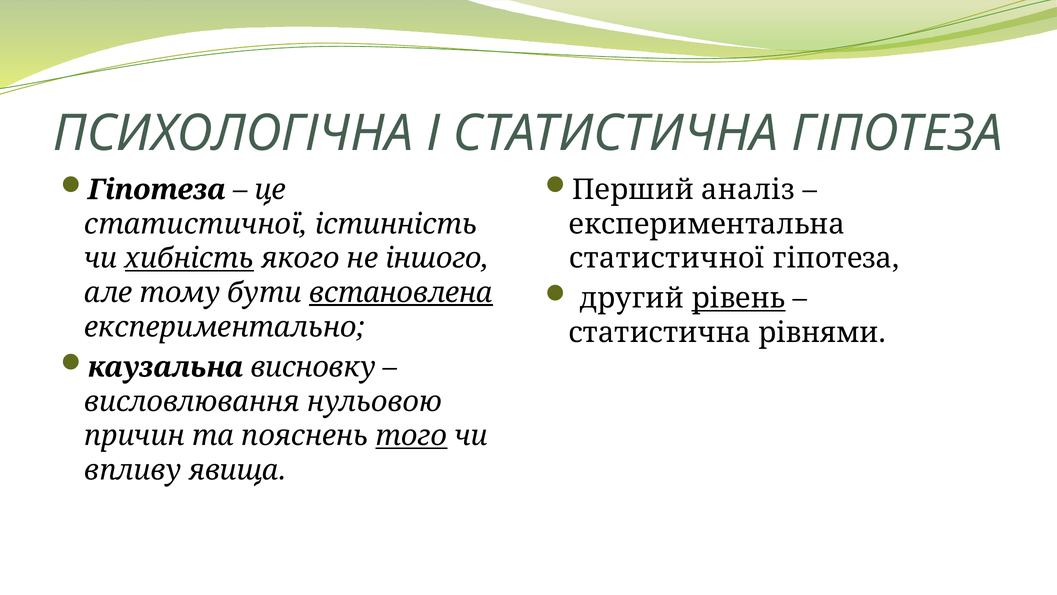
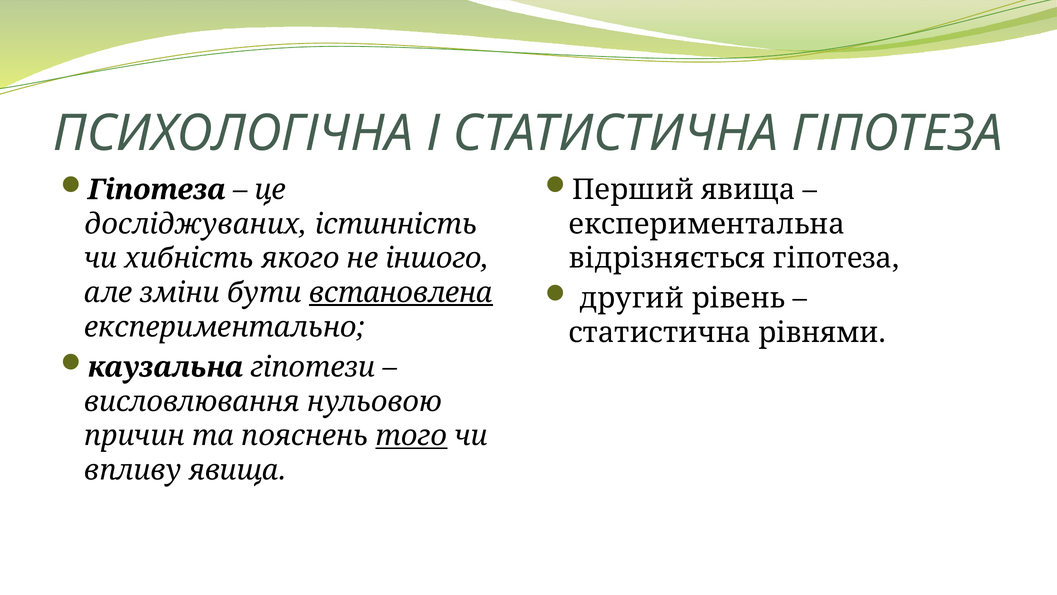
Перший аналіз: аналіз -> явища
статистичної at (196, 224): статистичної -> досліджуваних
хибність underline: present -> none
статистичної at (667, 258): статистичної -> відрізняється
рівень underline: present -> none
тому: тому -> зміни
висновку: висновку -> гіпотези
